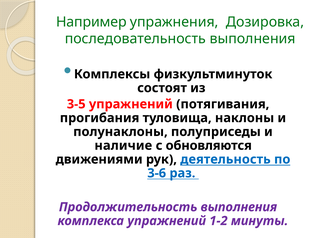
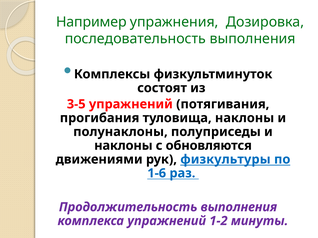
наличие at (123, 146): наличие -> наклоны
деятельность: деятельность -> физкультуры
3-6: 3-6 -> 1-6
